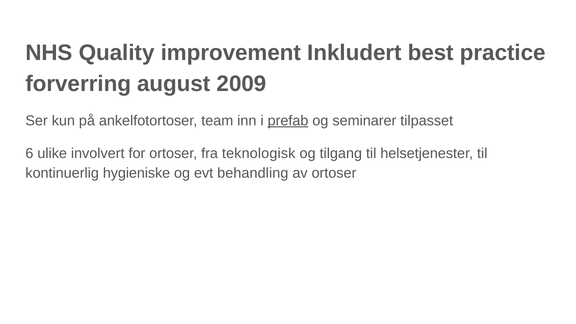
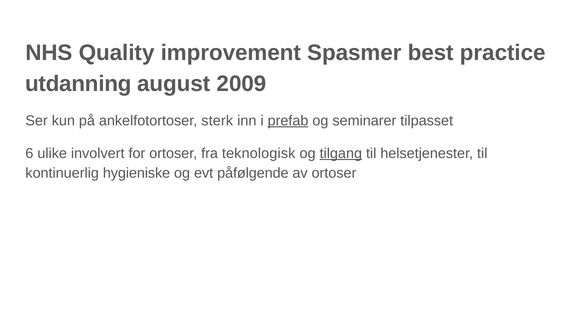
Inkludert: Inkludert -> Spasmer
forverring: forverring -> utdanning
team: team -> sterk
tilgang underline: none -> present
behandling: behandling -> påfølgende
